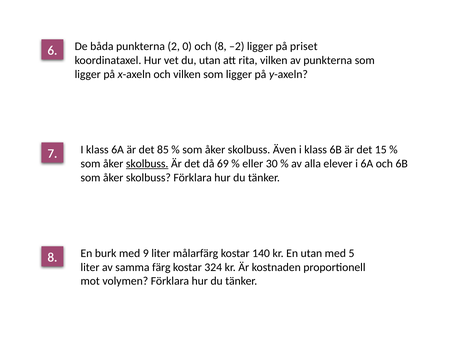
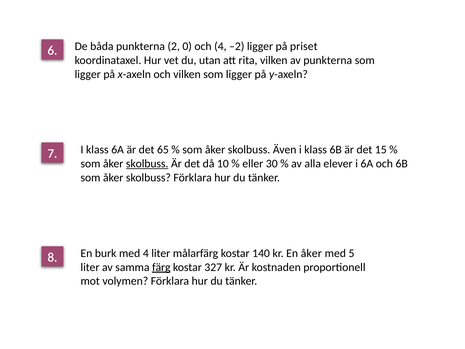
och 8: 8 -> 4
85: 85 -> 65
69: 69 -> 10
med 9: 9 -> 4
En utan: utan -> åker
färg underline: none -> present
324: 324 -> 327
